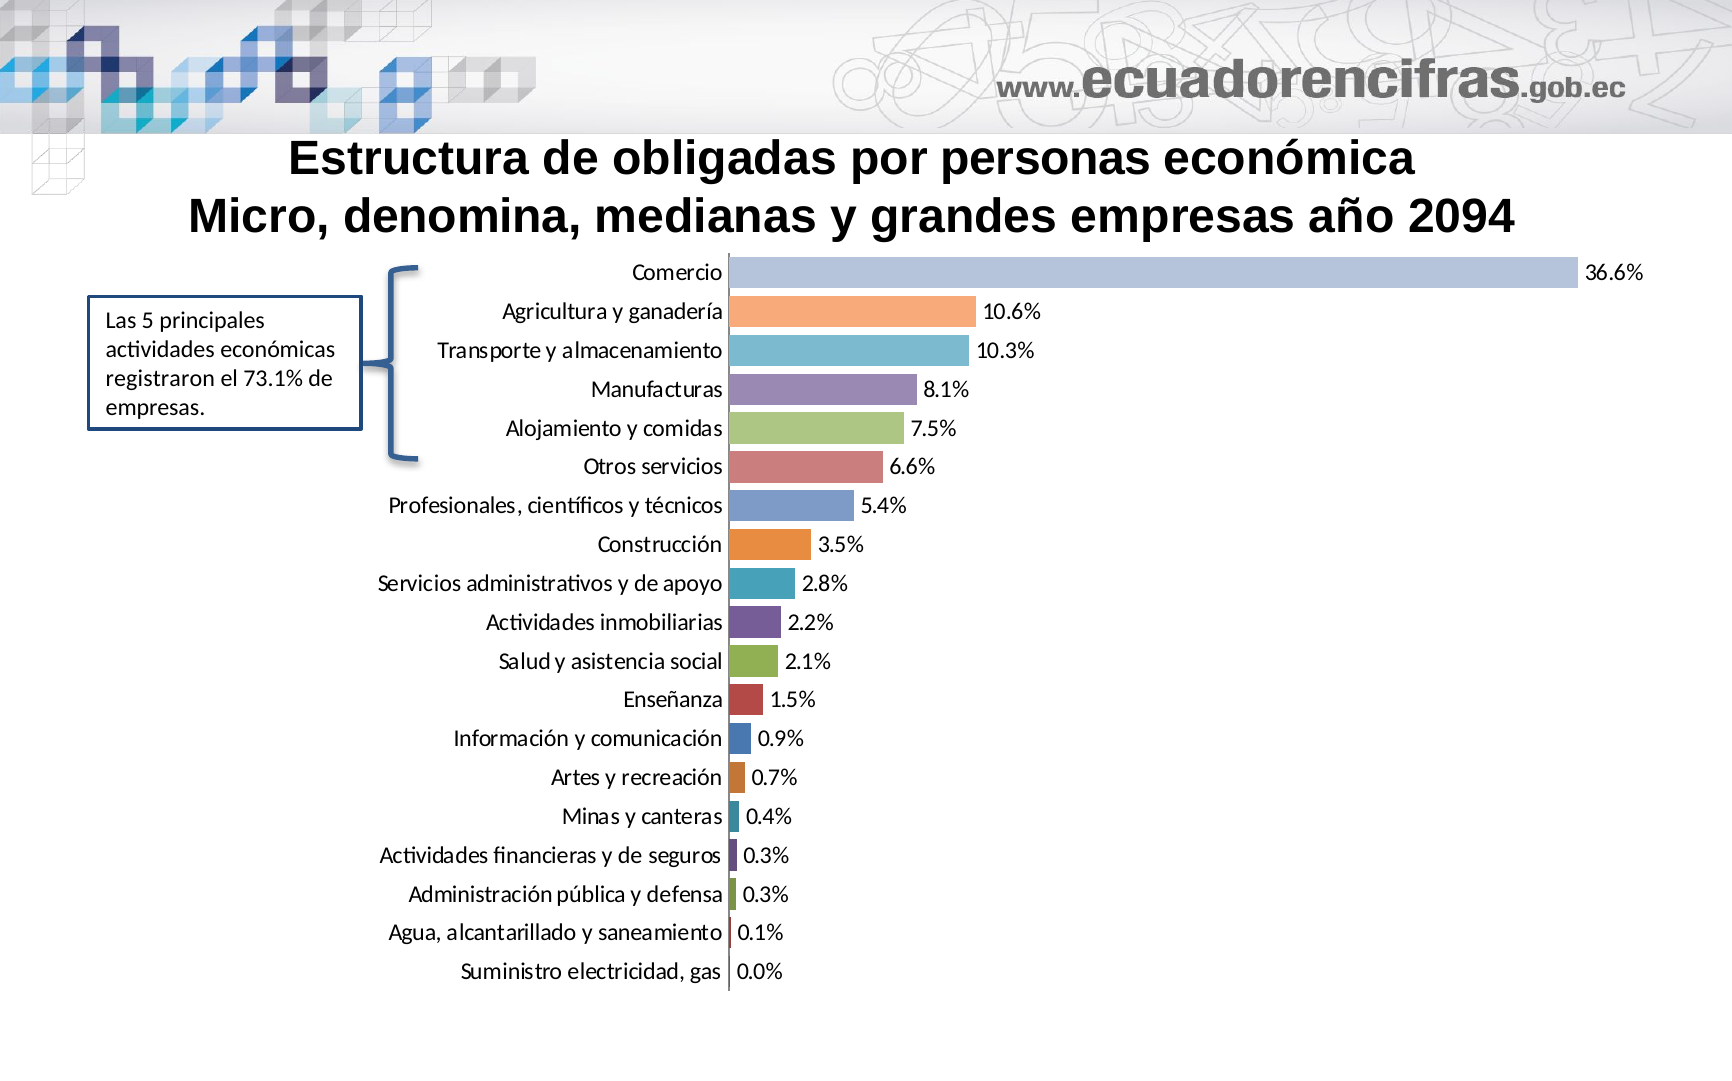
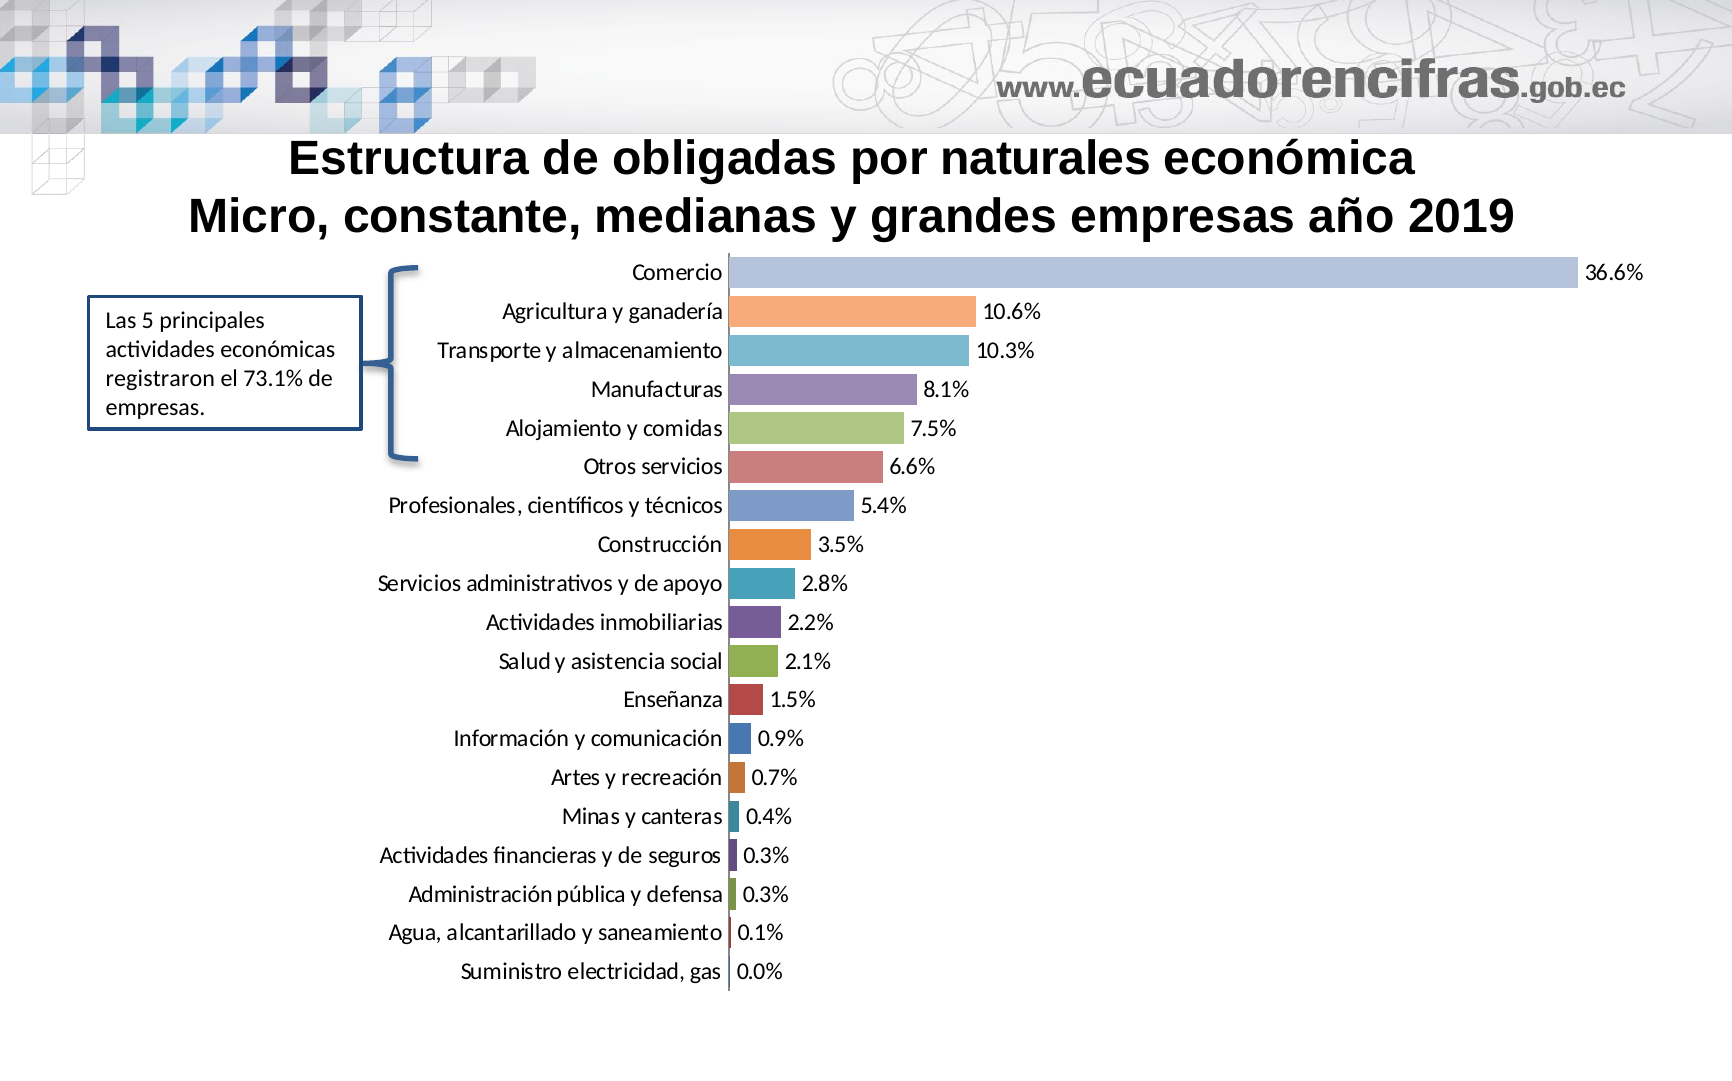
personas: personas -> naturales
denomina: denomina -> constante
2094: 2094 -> 2019
